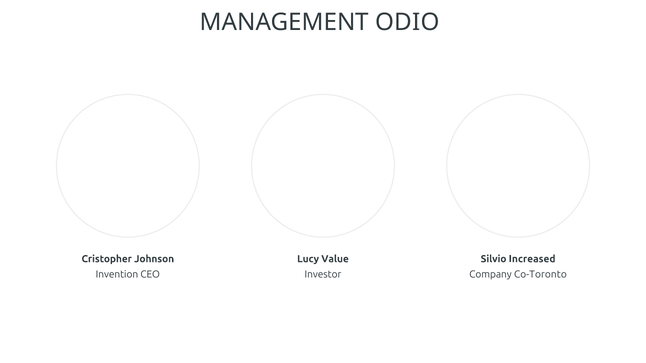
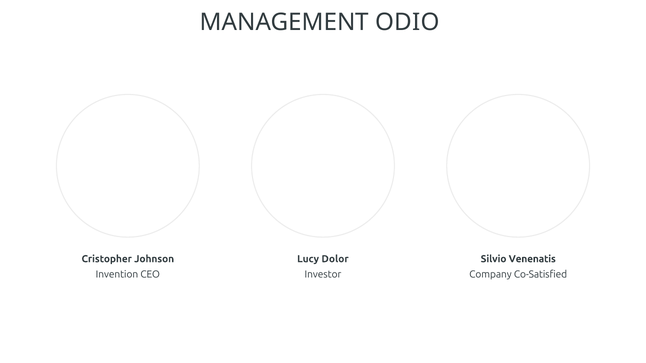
Value: Value -> Dolor
Increased: Increased -> Venenatis
Co-Toronto: Co-Toronto -> Co-Satisfied
